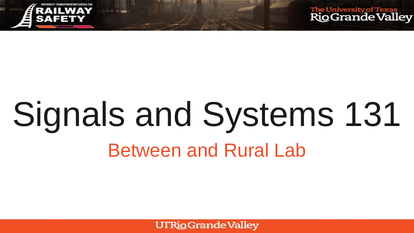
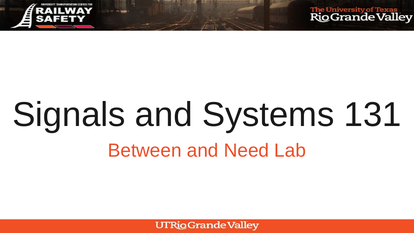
Rural: Rural -> Need
